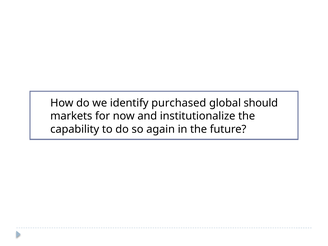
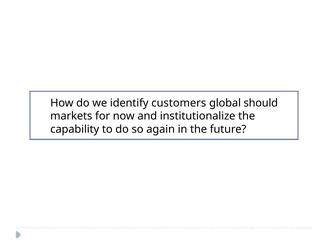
purchased: purchased -> customers
